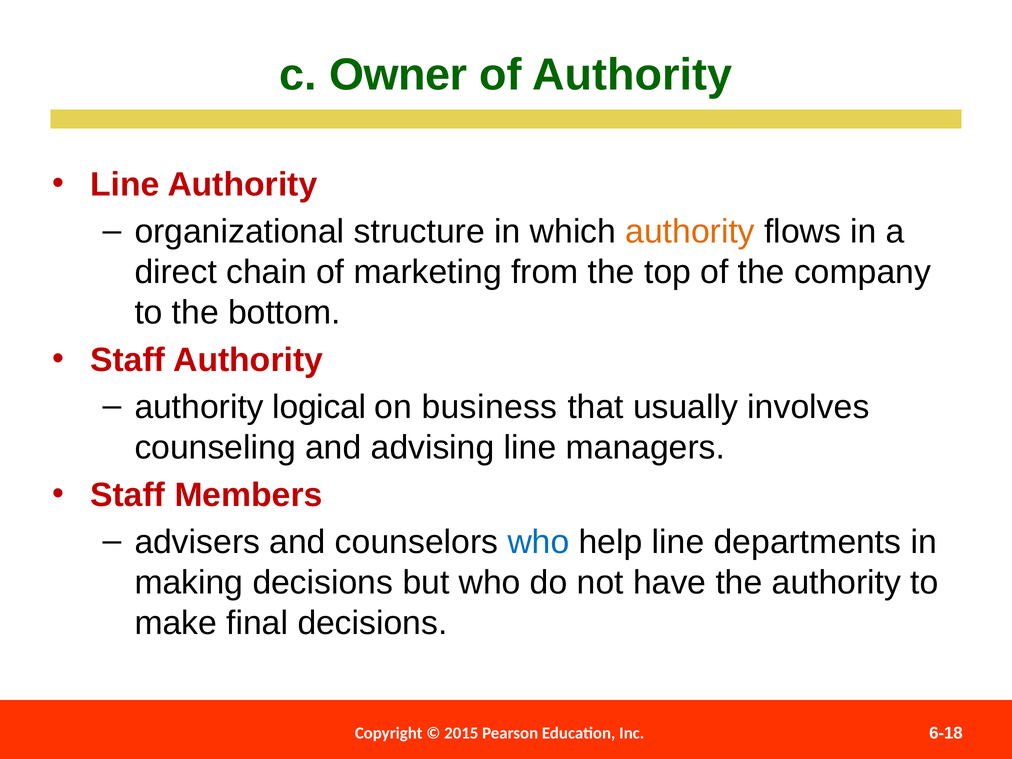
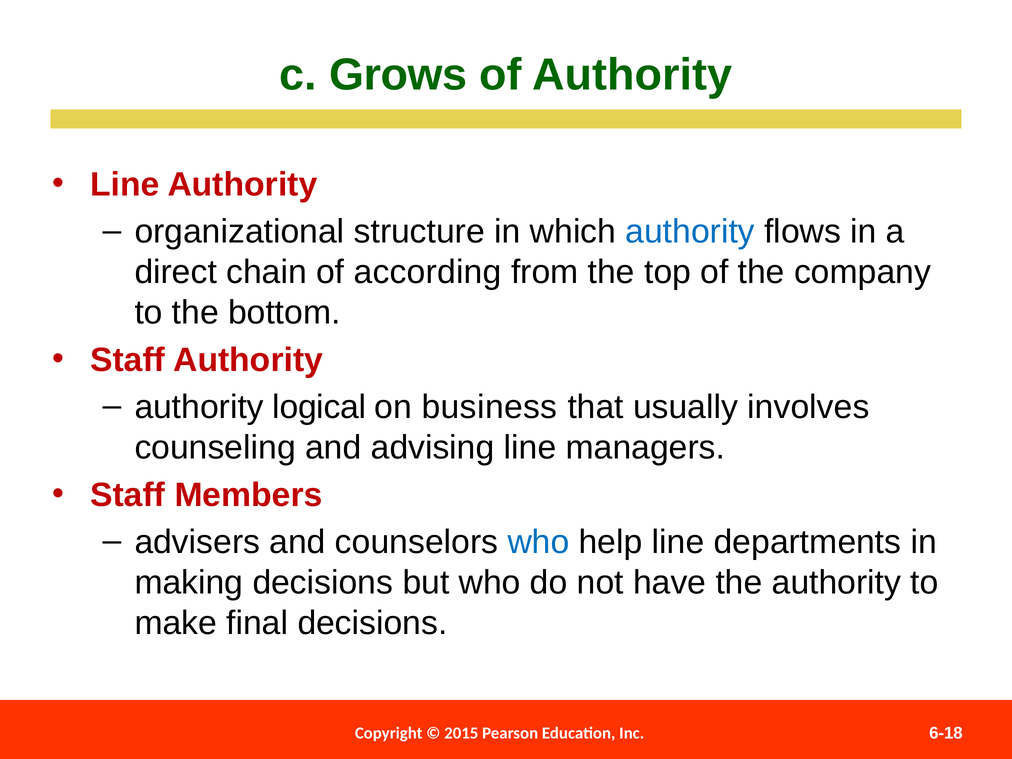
Owner: Owner -> Grows
authority at (690, 232) colour: orange -> blue
marketing: marketing -> according
